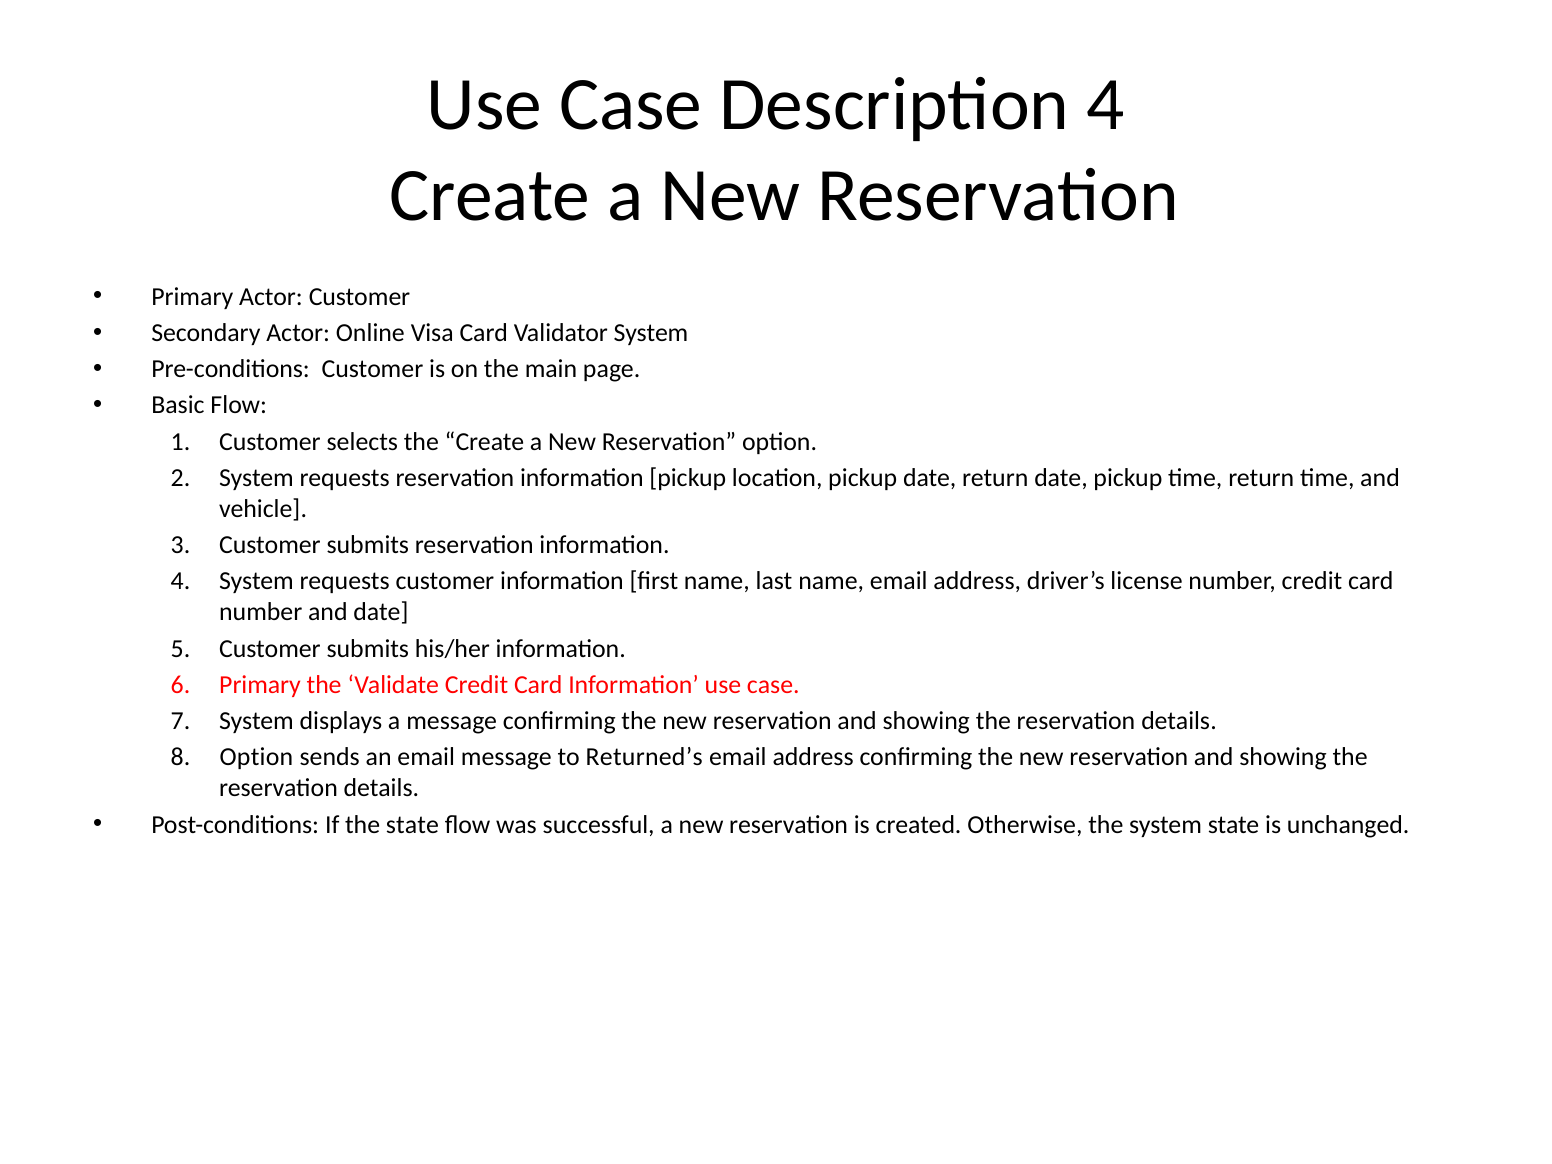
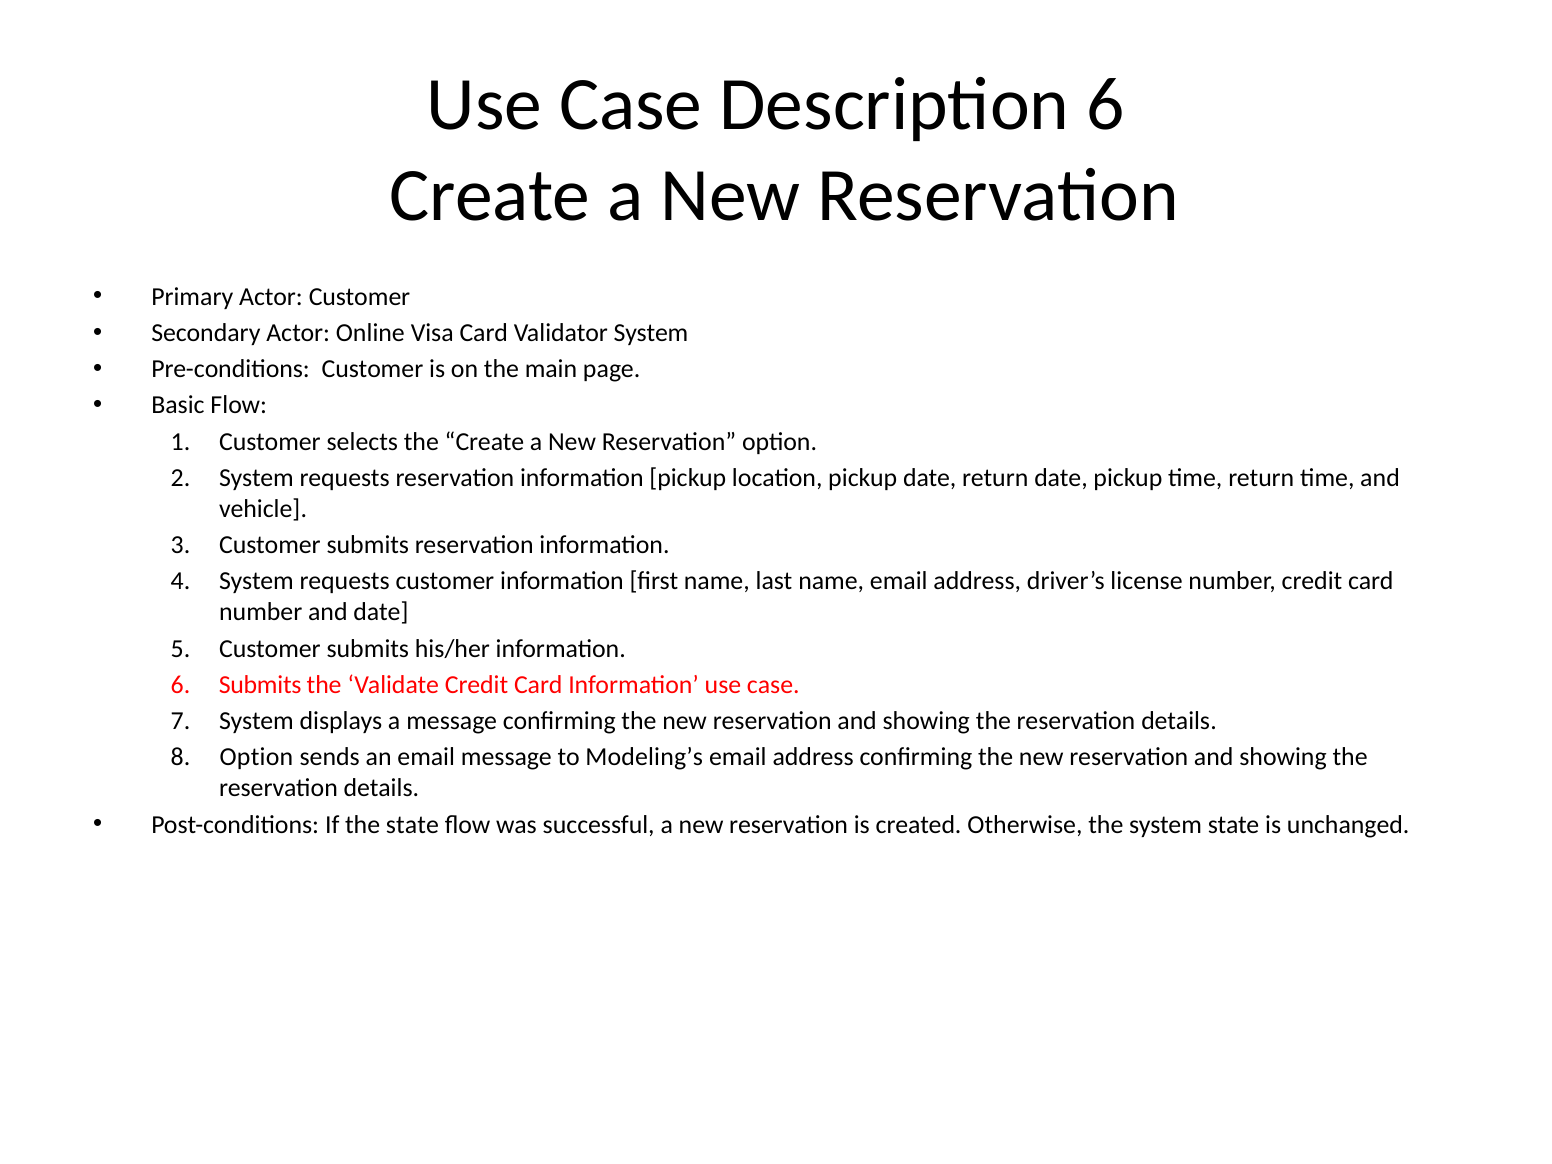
Description 4: 4 -> 6
Primary at (260, 685): Primary -> Submits
Returned’s: Returned’s -> Modeling’s
